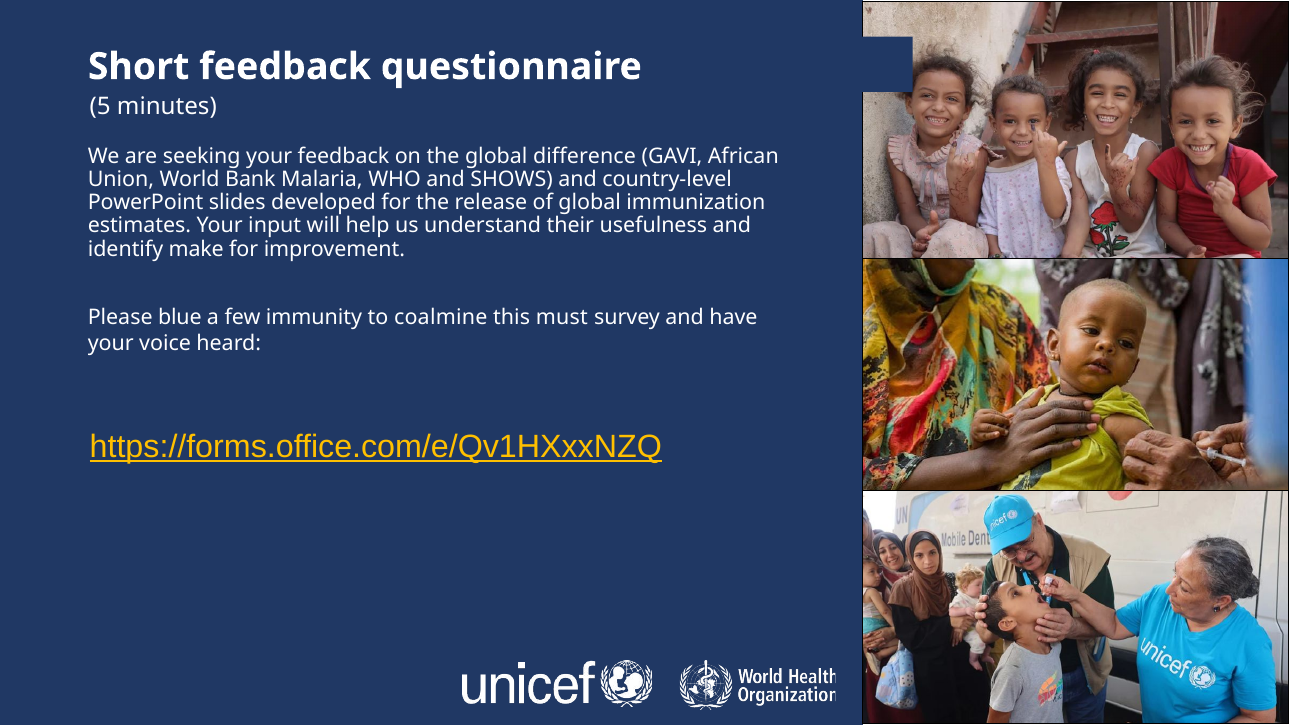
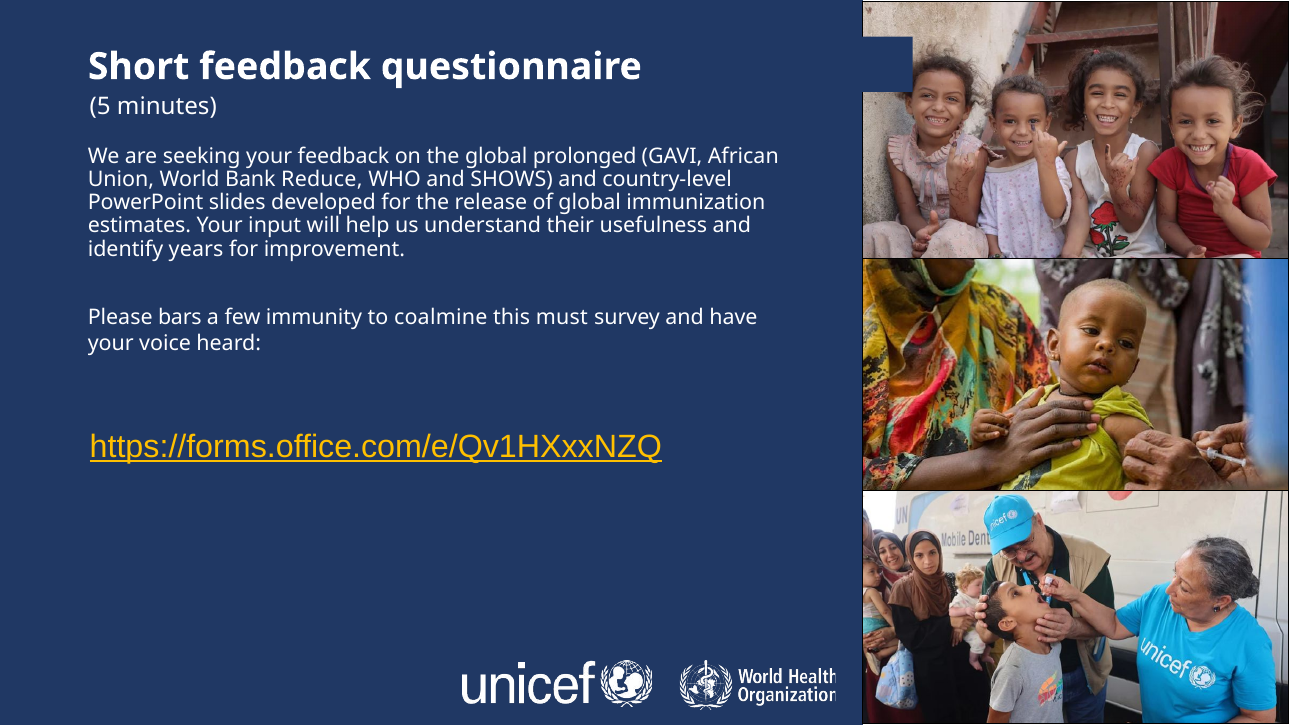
difference: difference -> prolonged
Malaria: Malaria -> Reduce
make: make -> years
blue: blue -> bars
